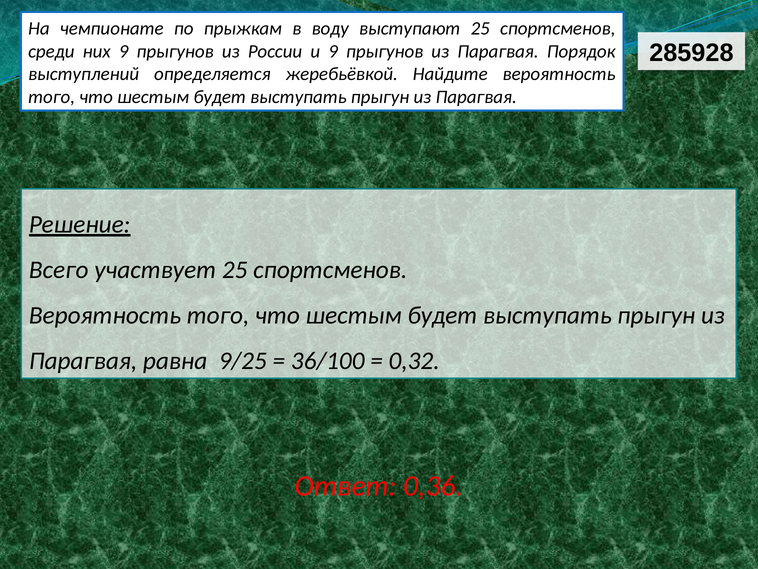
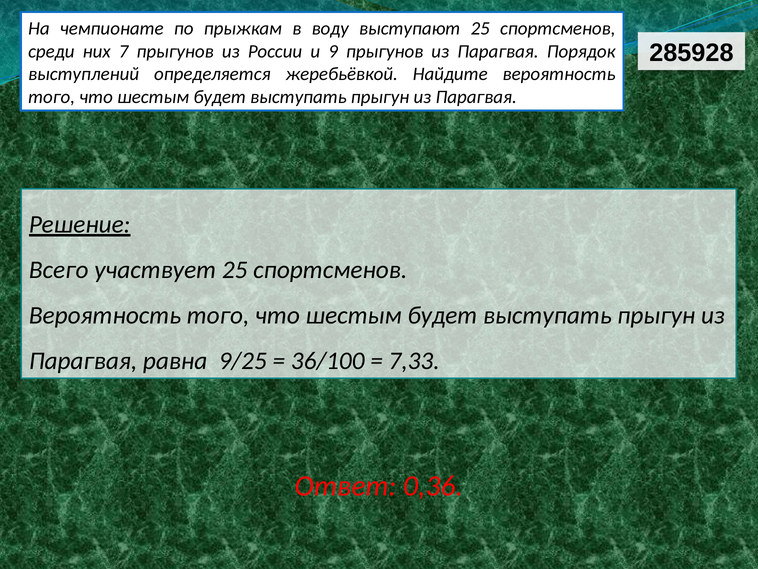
них 9: 9 -> 7
0,32: 0,32 -> 7,33
